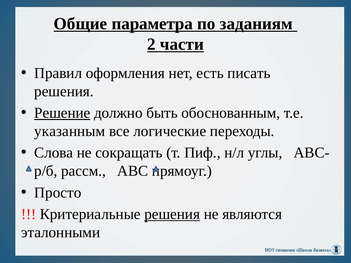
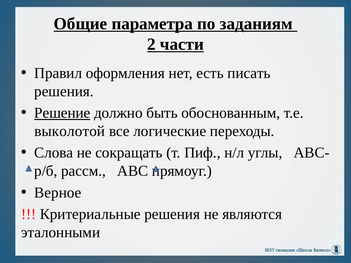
указанным: указанным -> выколотой
Просто: Просто -> Верное
решения at (172, 214) underline: present -> none
